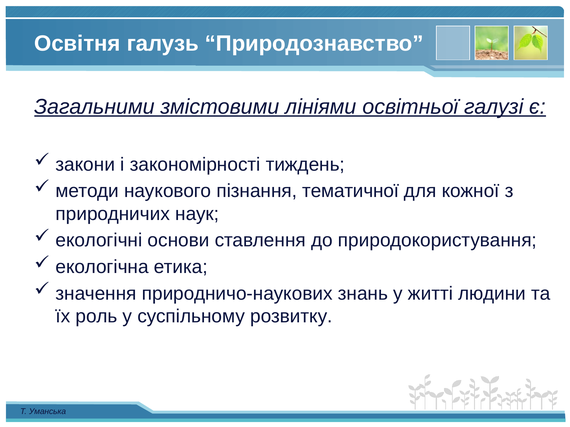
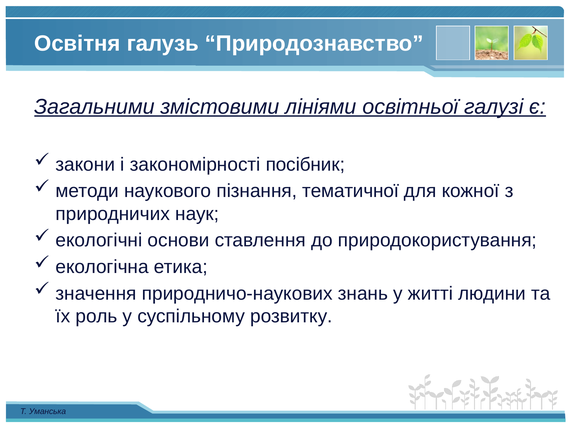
тиждень: тиждень -> посібник
